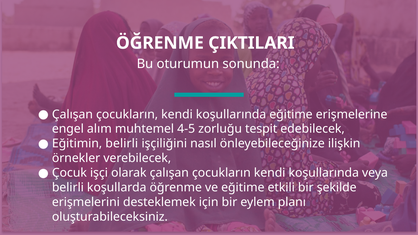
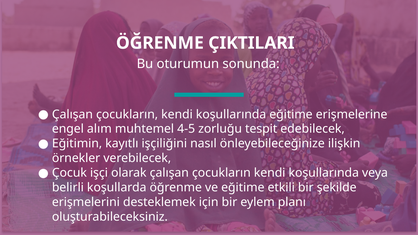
Eğitimin belirli: belirli -> kayıtlı
